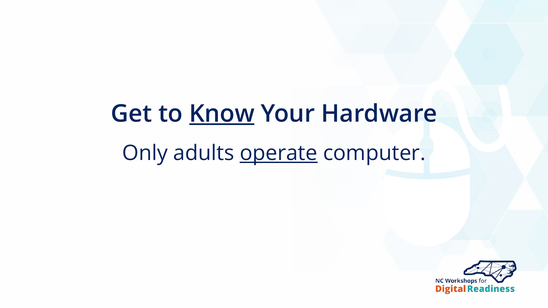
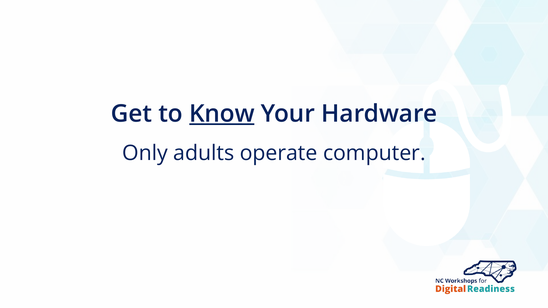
operate underline: present -> none
